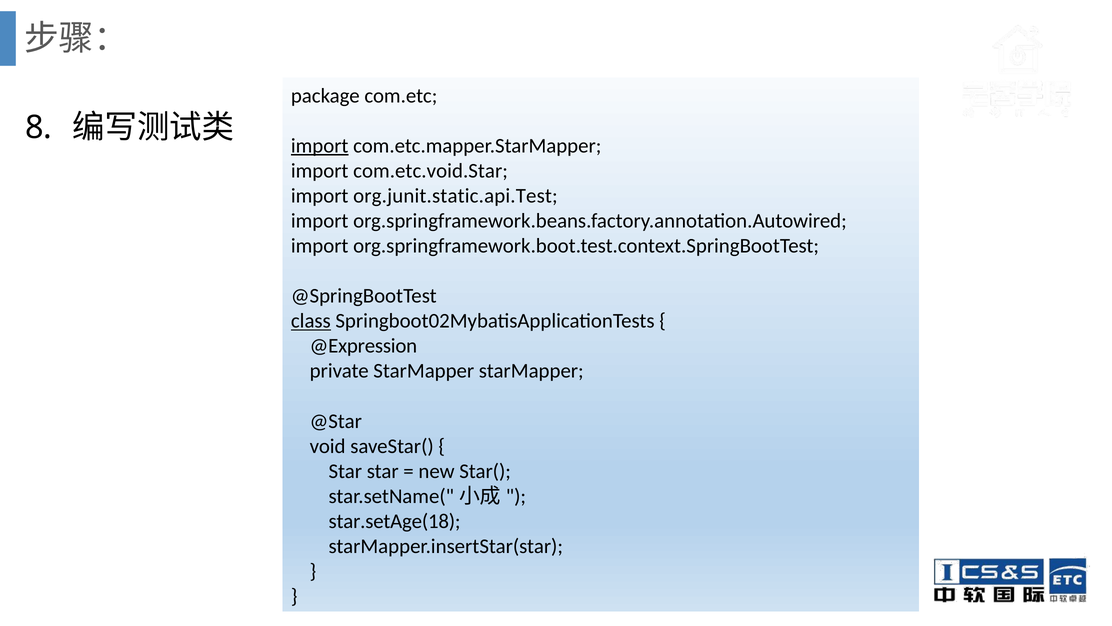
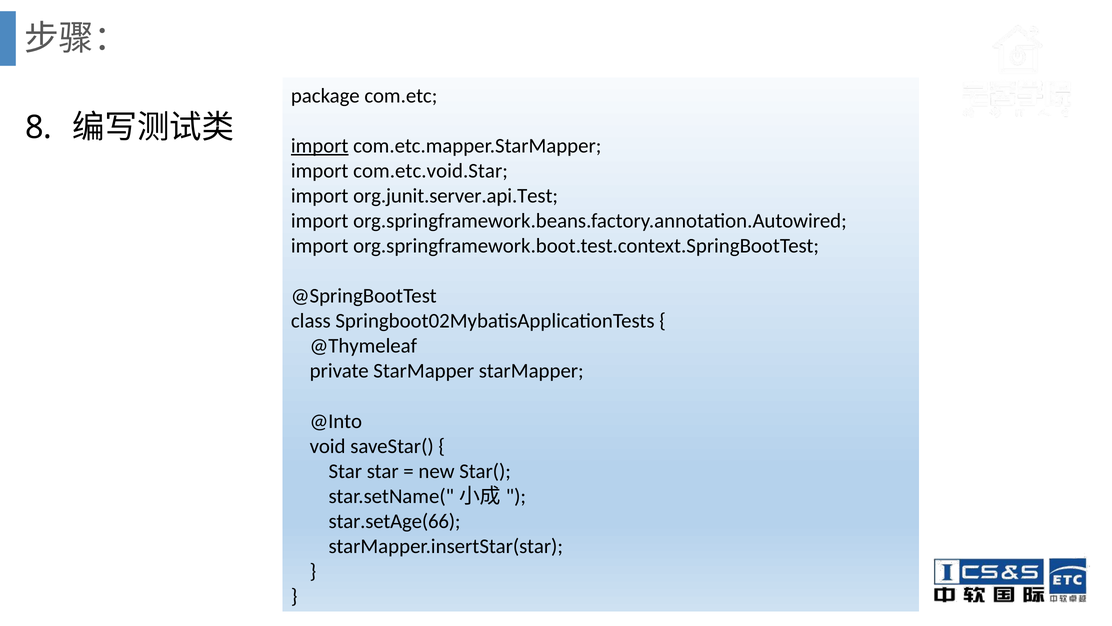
org.junit.static.api.Test: org.junit.static.api.Test -> org.junit.server.api.Test
class underline: present -> none
@Expression: @Expression -> @Thymeleaf
@Star: @Star -> @Into
star.setAge(18: star.setAge(18 -> star.setAge(66
